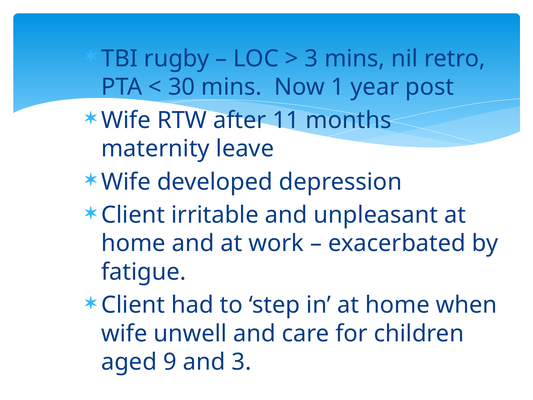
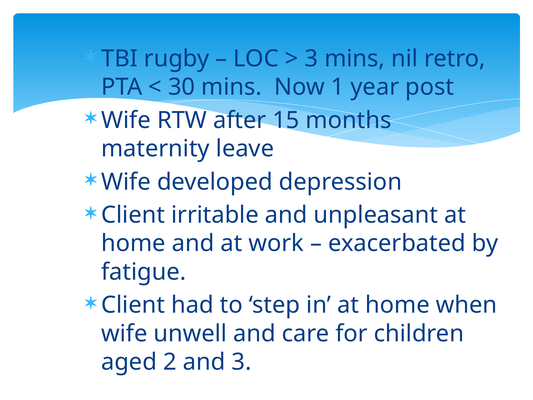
11: 11 -> 15
9: 9 -> 2
